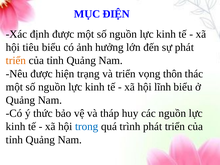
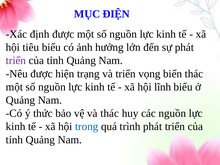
triển at (16, 61) colour: orange -> purple
thôn: thôn -> biển
và tháp: tháp -> thác
